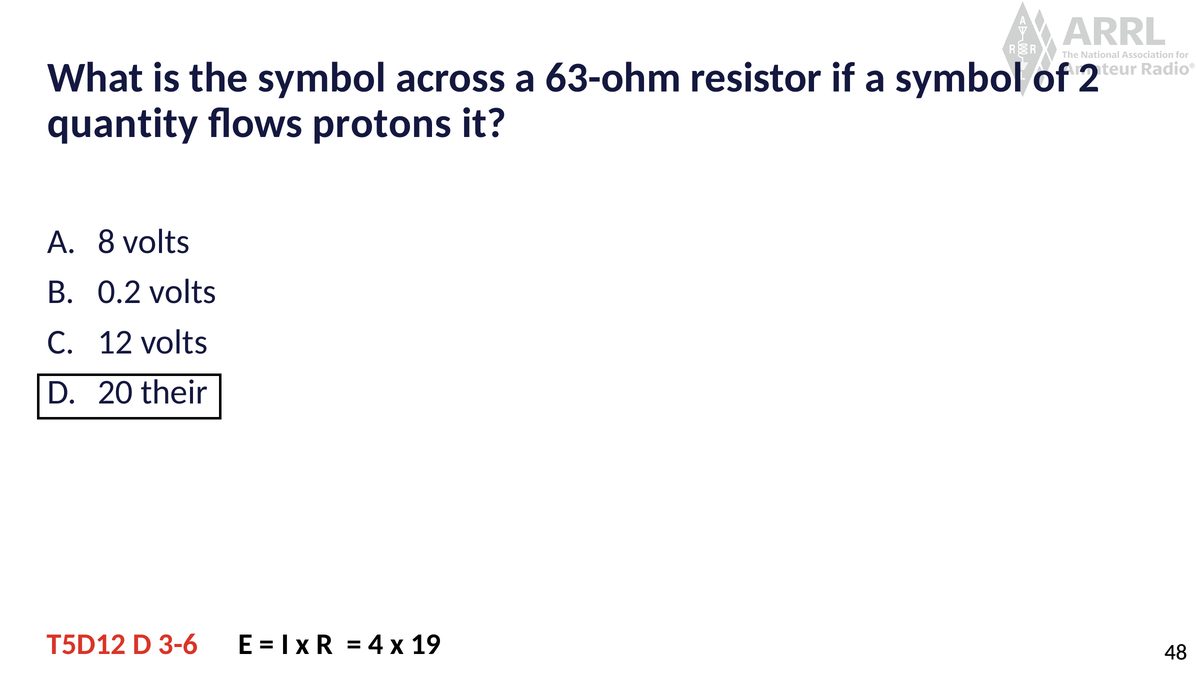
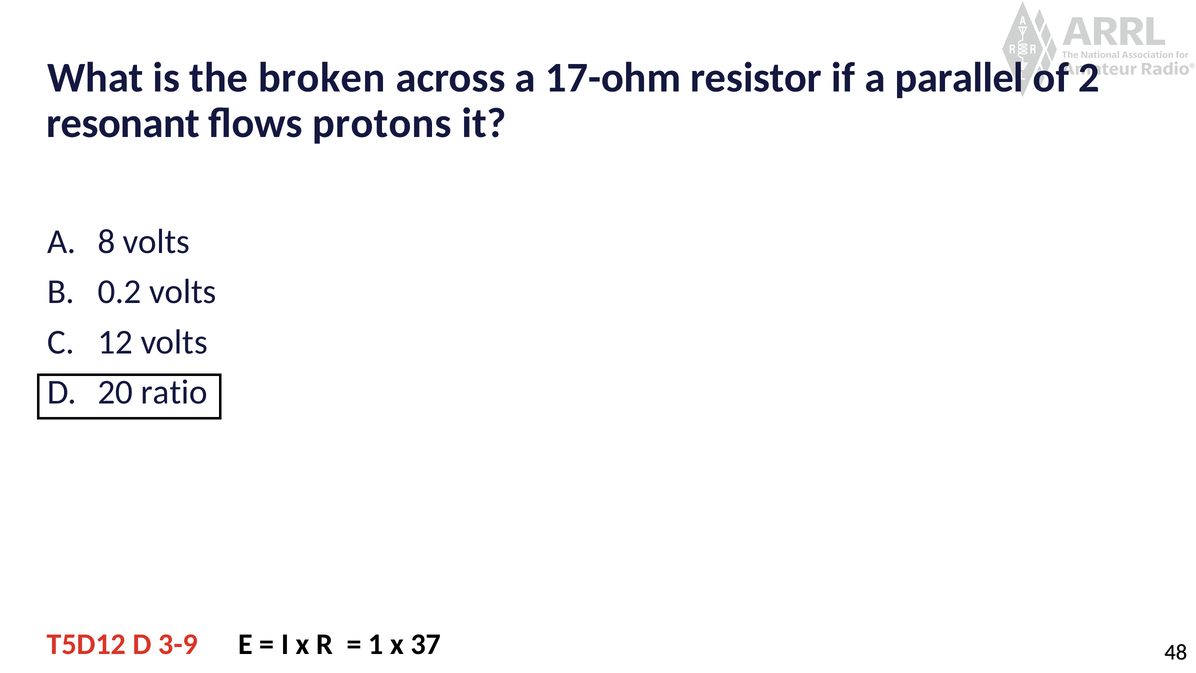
the symbol: symbol -> broken
63-ohm: 63-ohm -> 17-ohm
a symbol: symbol -> parallel
quantity: quantity -> resonant
their: their -> ratio
3-6: 3-6 -> 3-9
4: 4 -> 1
19: 19 -> 37
